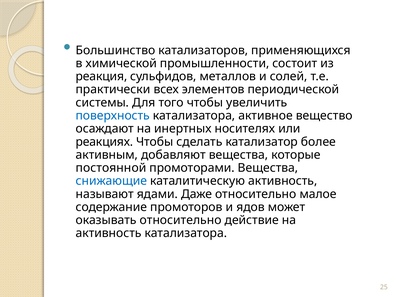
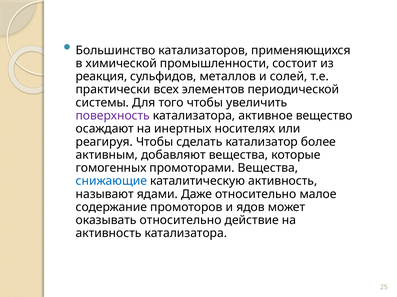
поверхность colour: blue -> purple
реакциях: реакциях -> реагируя
постоянной: постоянной -> гомогенных
